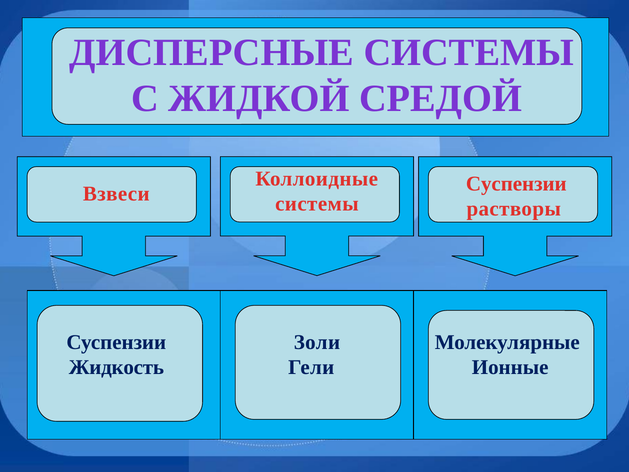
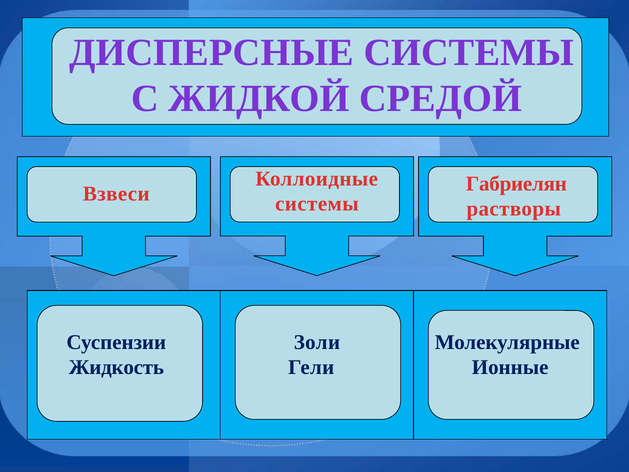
Взвеси Суспензии: Суспензии -> Габриелян
